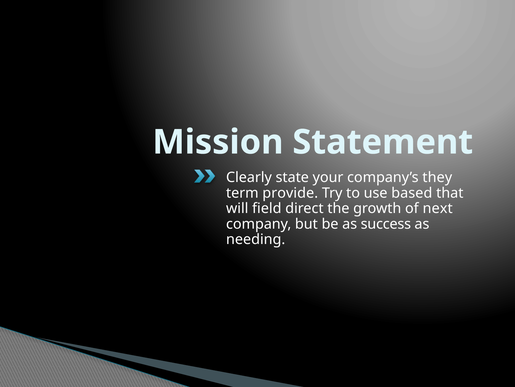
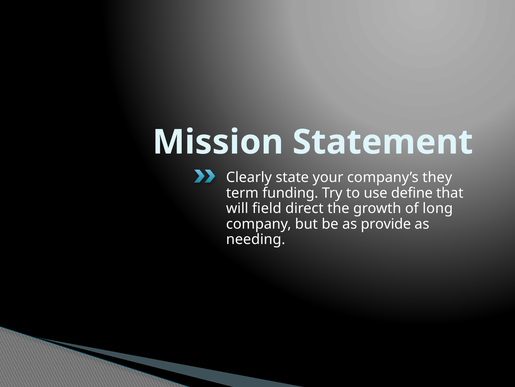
provide: provide -> funding
based: based -> define
next: next -> long
success: success -> provide
